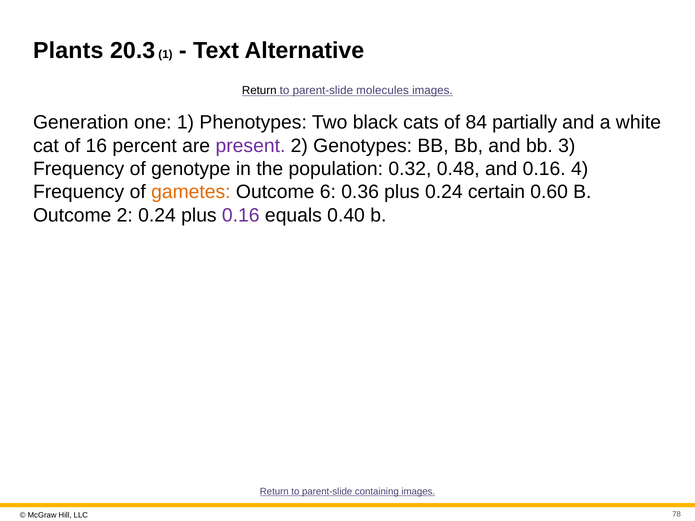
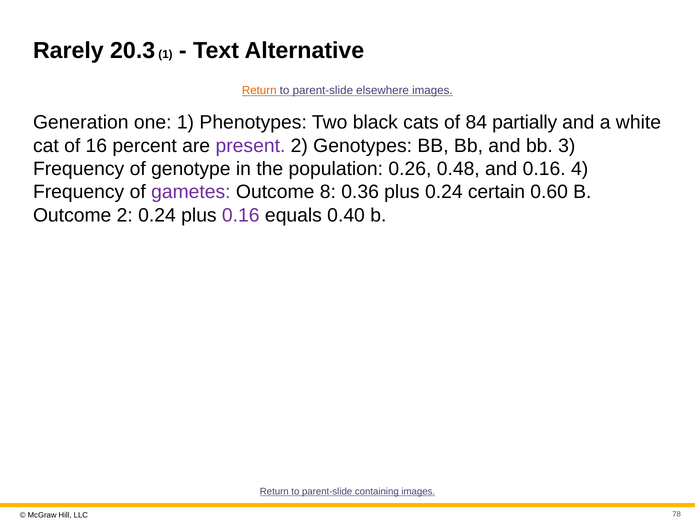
Plants: Plants -> Rarely
Return at (259, 91) colour: black -> orange
molecules: molecules -> elsewhere
0.32: 0.32 -> 0.26
gametes colour: orange -> purple
6: 6 -> 8
